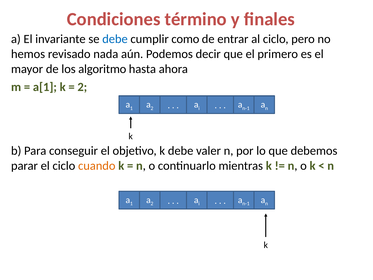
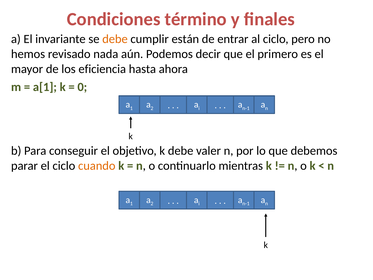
debe at (115, 39) colour: blue -> orange
como: como -> están
algoritmo: algoritmo -> eficiencia
2 at (82, 87): 2 -> 0
